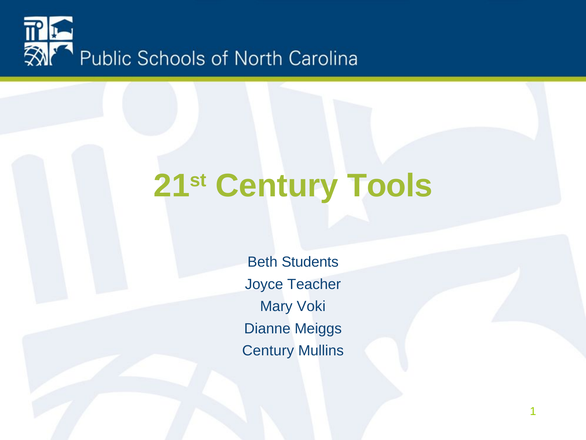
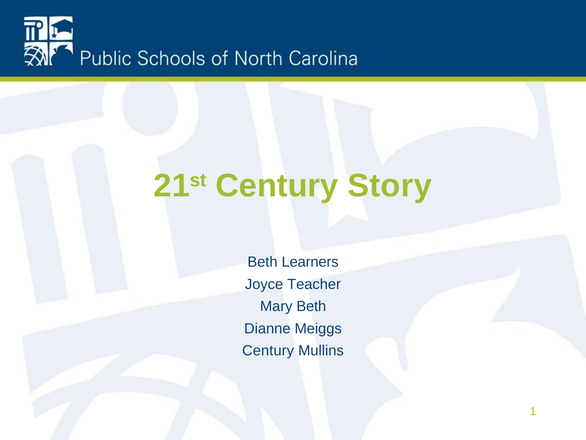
Tools: Tools -> Story
Students: Students -> Learners
Mary Voki: Voki -> Beth
